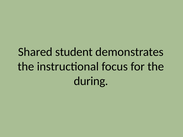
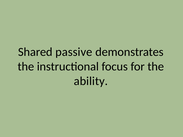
student: student -> passive
during: during -> ability
